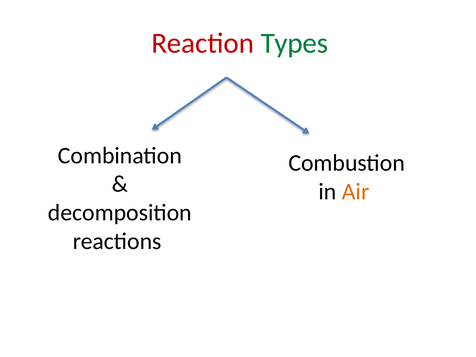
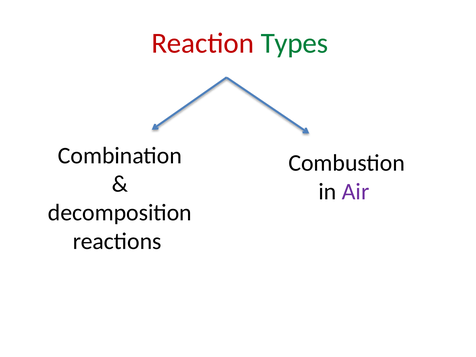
Air colour: orange -> purple
